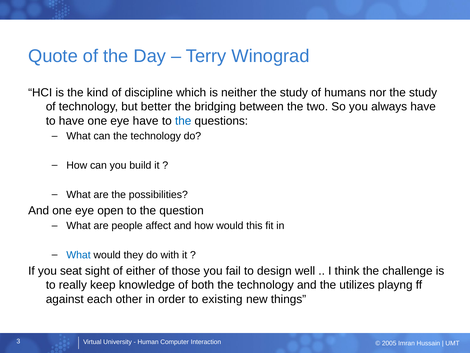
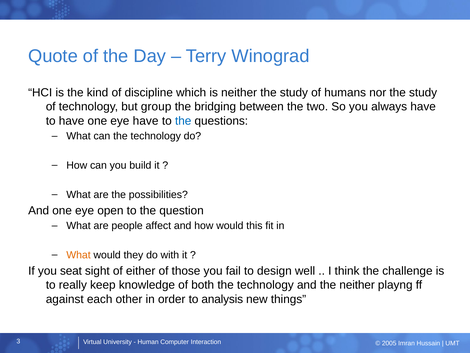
better: better -> group
What at (79, 255) colour: blue -> orange
the utilizes: utilizes -> neither
existing: existing -> analysis
